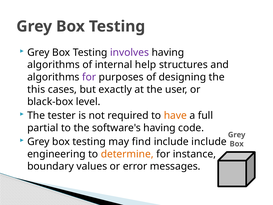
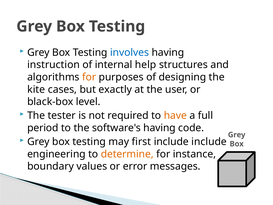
involves colour: purple -> blue
algorithms at (54, 65): algorithms -> instruction
for at (89, 77) colour: purple -> orange
this: this -> kite
partial: partial -> period
find: find -> first
